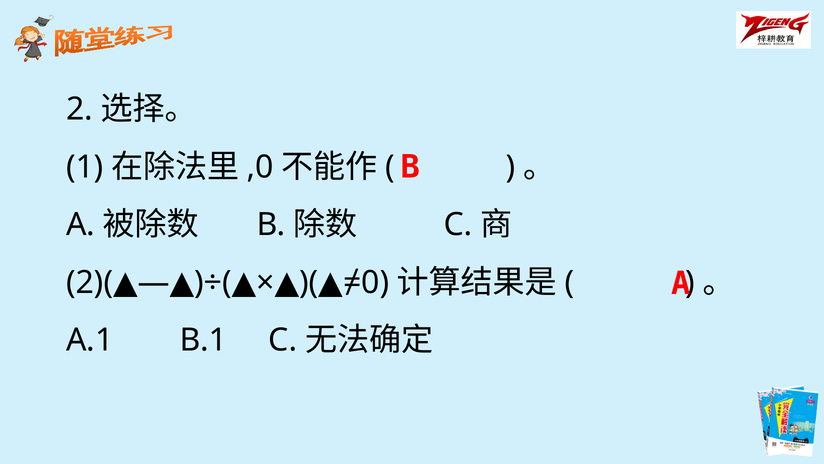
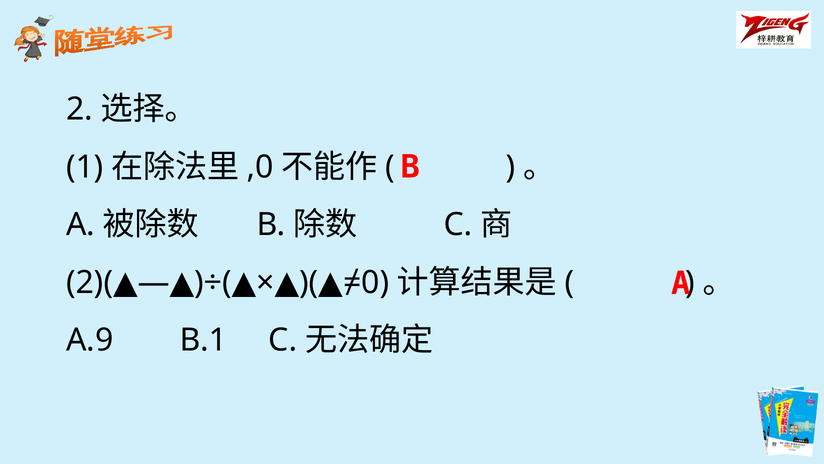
A.1: A.1 -> A.9
